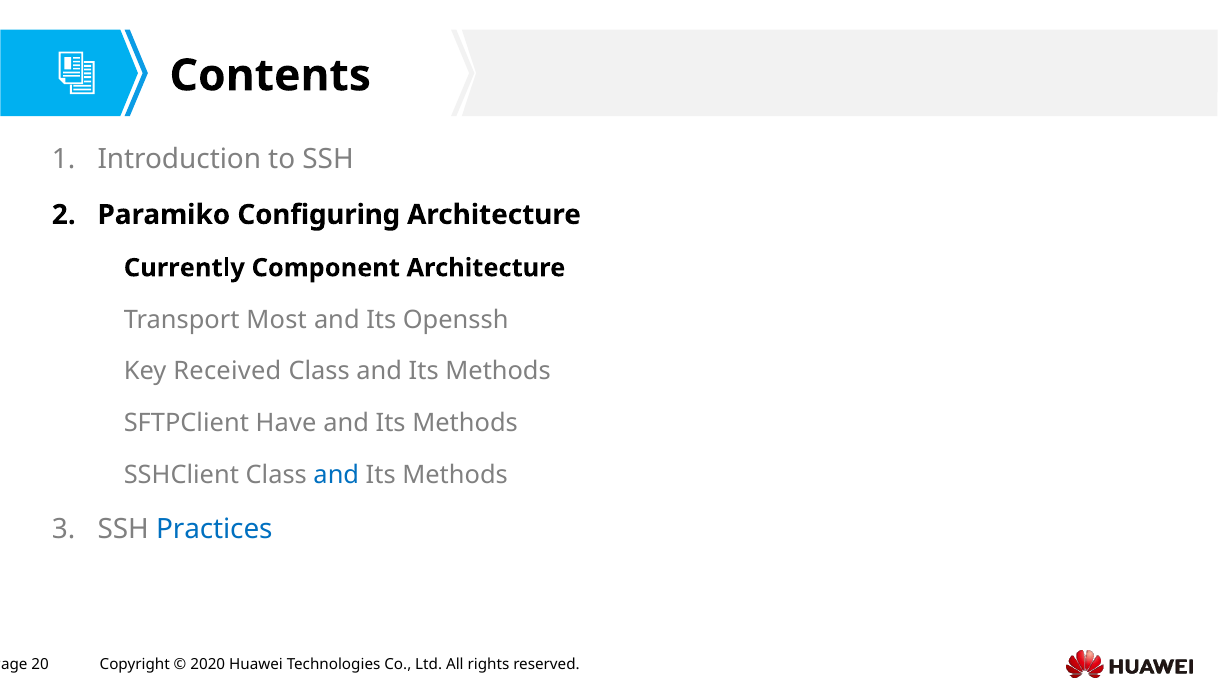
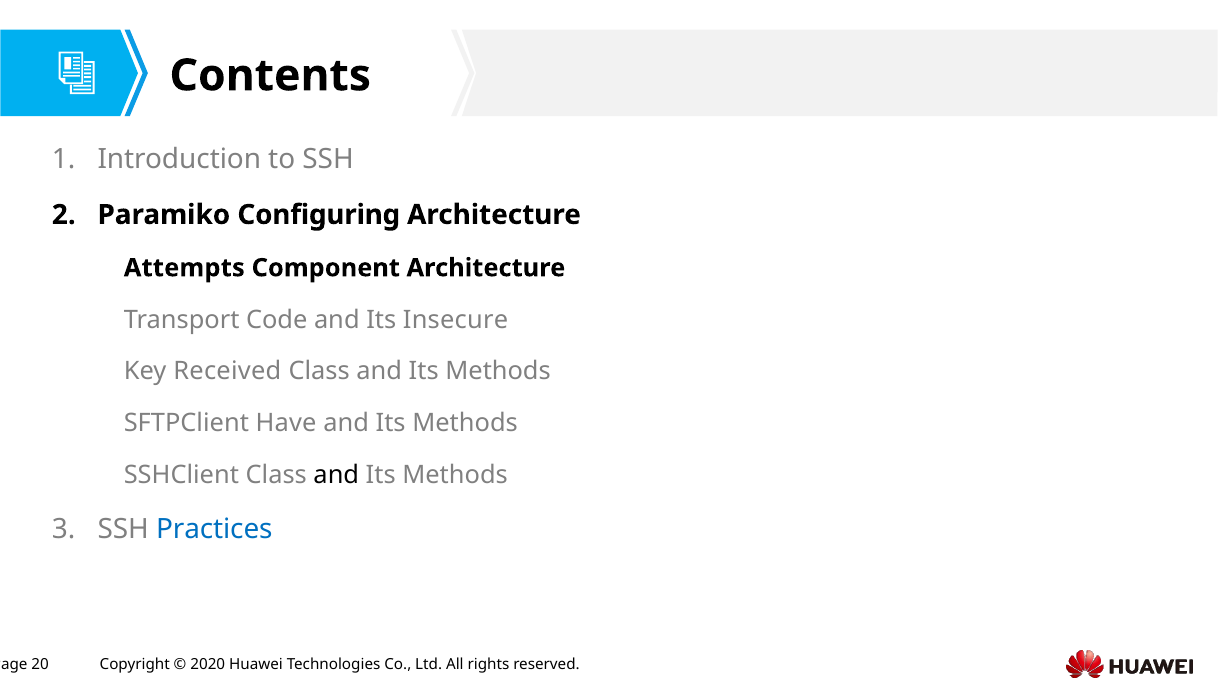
Currently: Currently -> Attempts
Most: Most -> Code
Openssh: Openssh -> Insecure
and at (336, 475) colour: blue -> black
